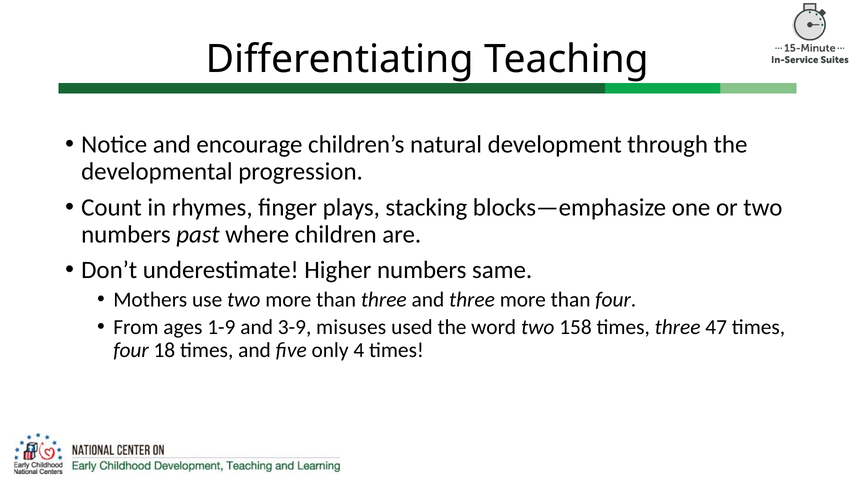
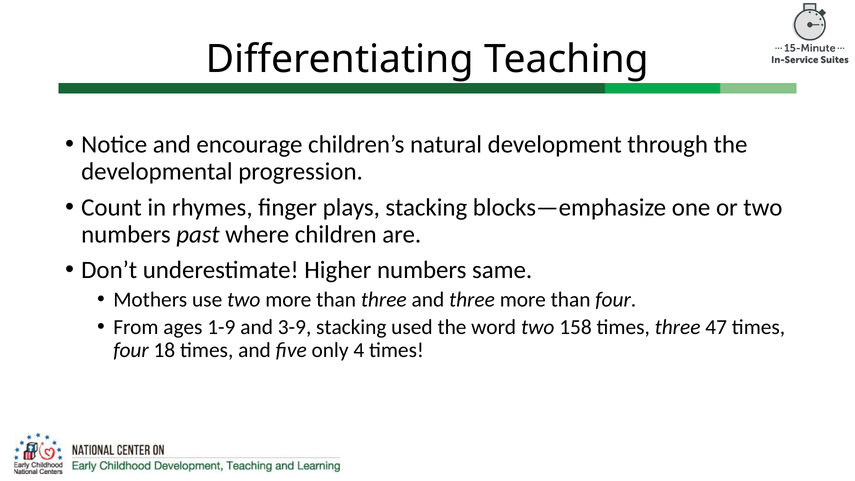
3-9 misuses: misuses -> stacking
